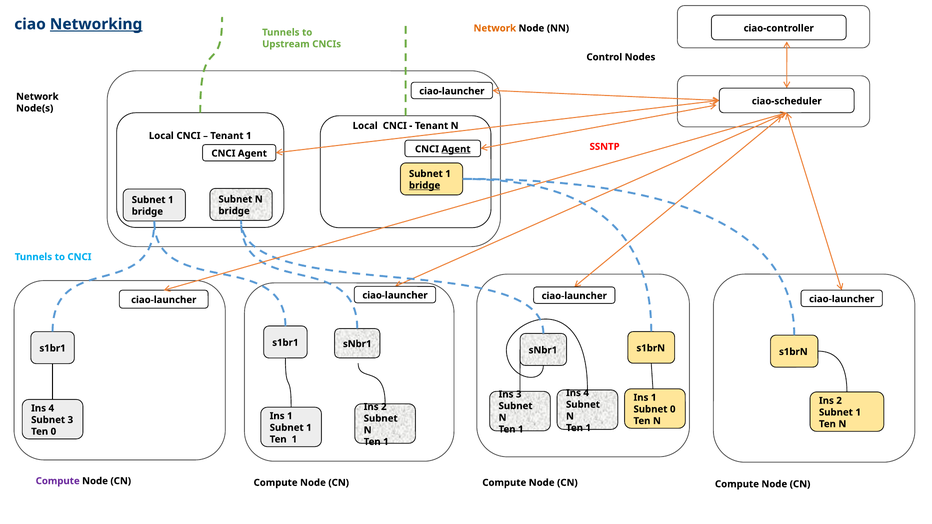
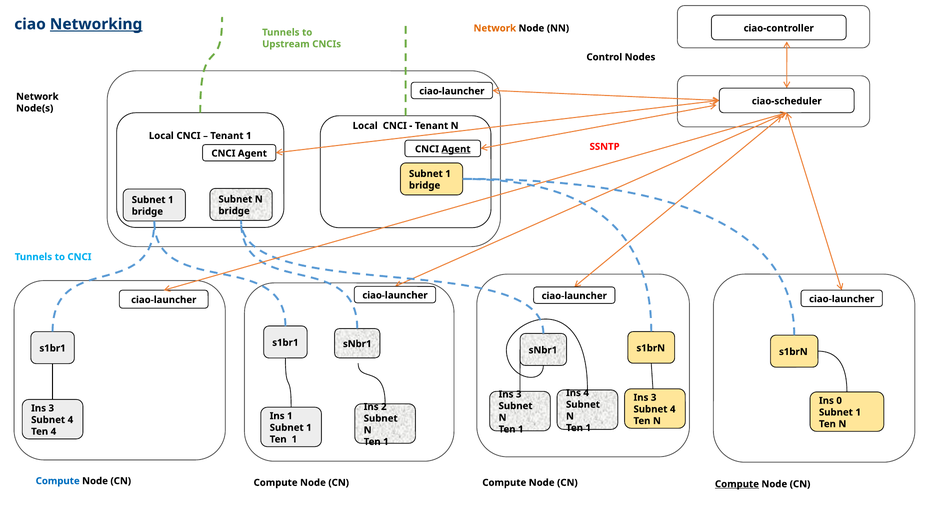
bridge at (425, 185) underline: present -> none
1 at (654, 398): 1 -> 3
2 at (839, 401): 2 -> 0
4 at (51, 408): 4 -> 3
0 at (673, 409): 0 -> 4
3 at (70, 420): 3 -> 4
Ten 0: 0 -> 4
Compute at (58, 481) colour: purple -> blue
Compute at (737, 484) underline: none -> present
